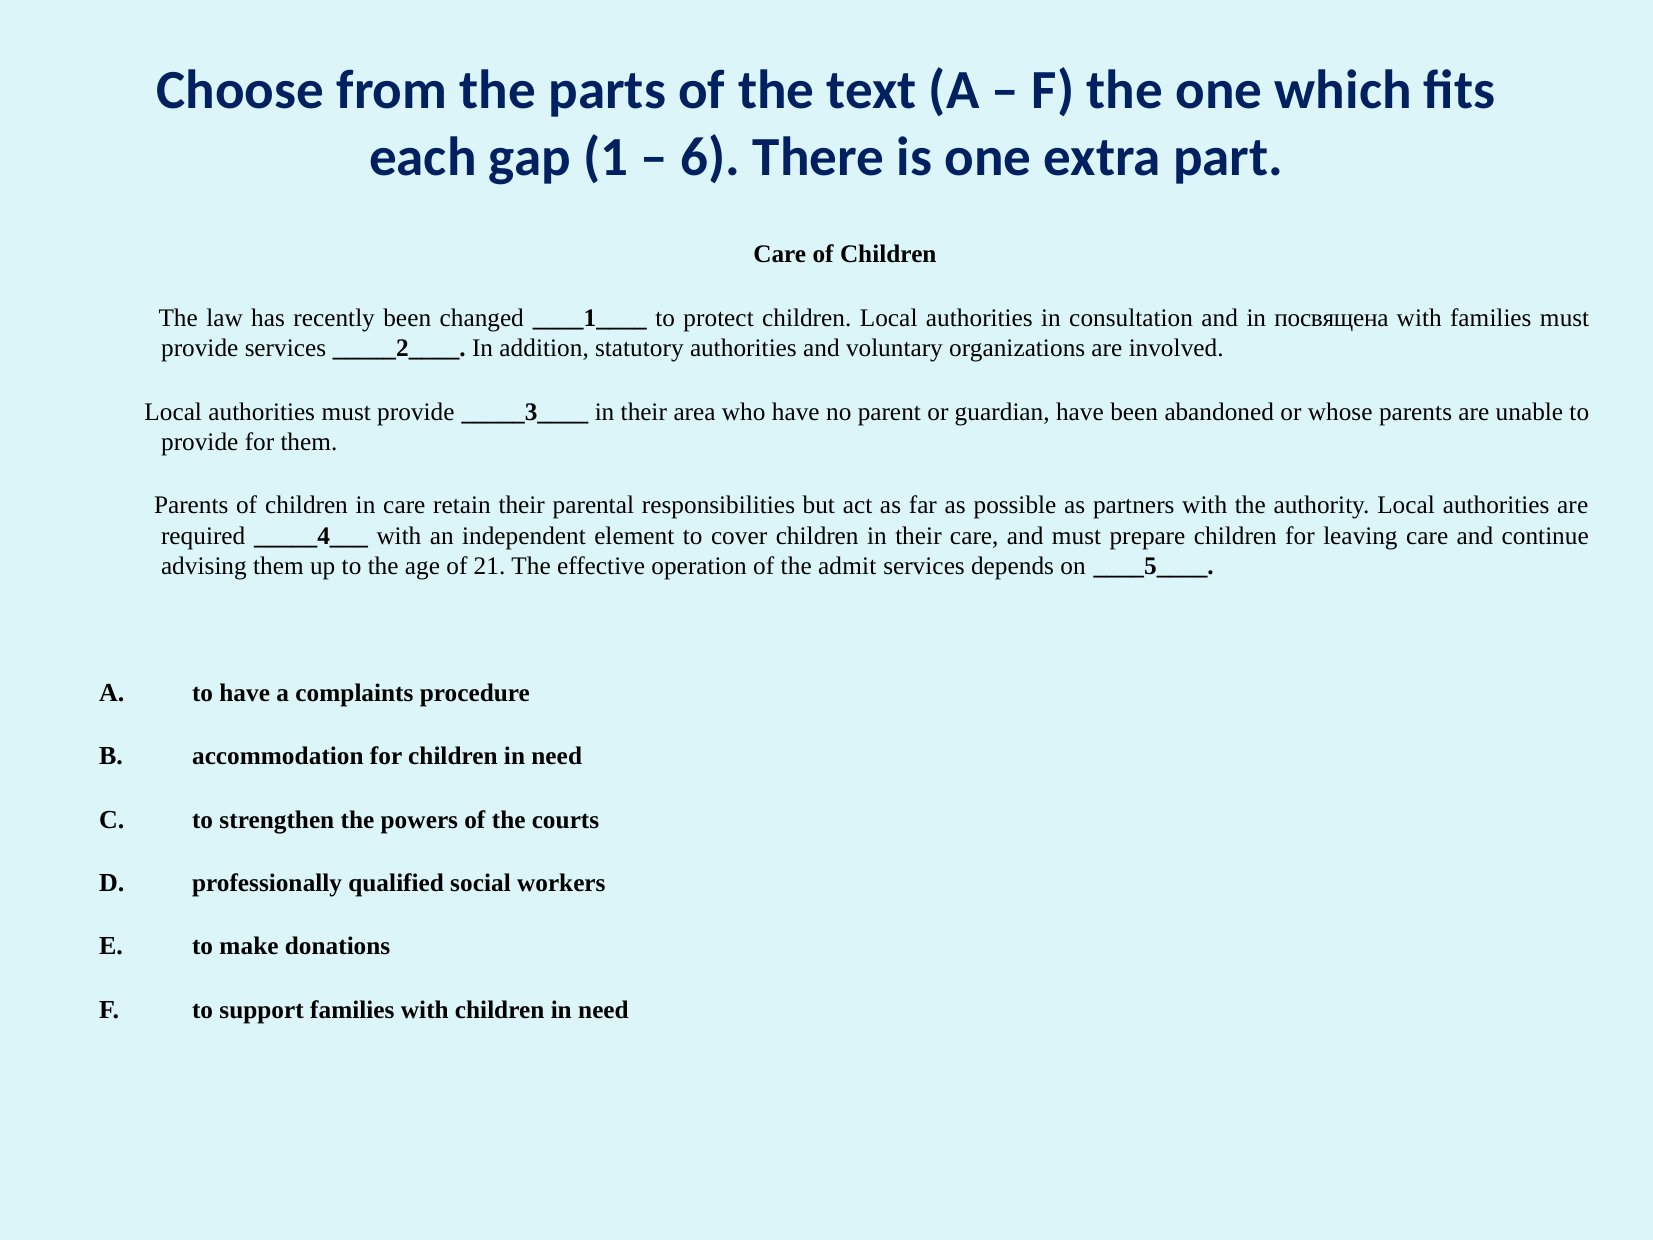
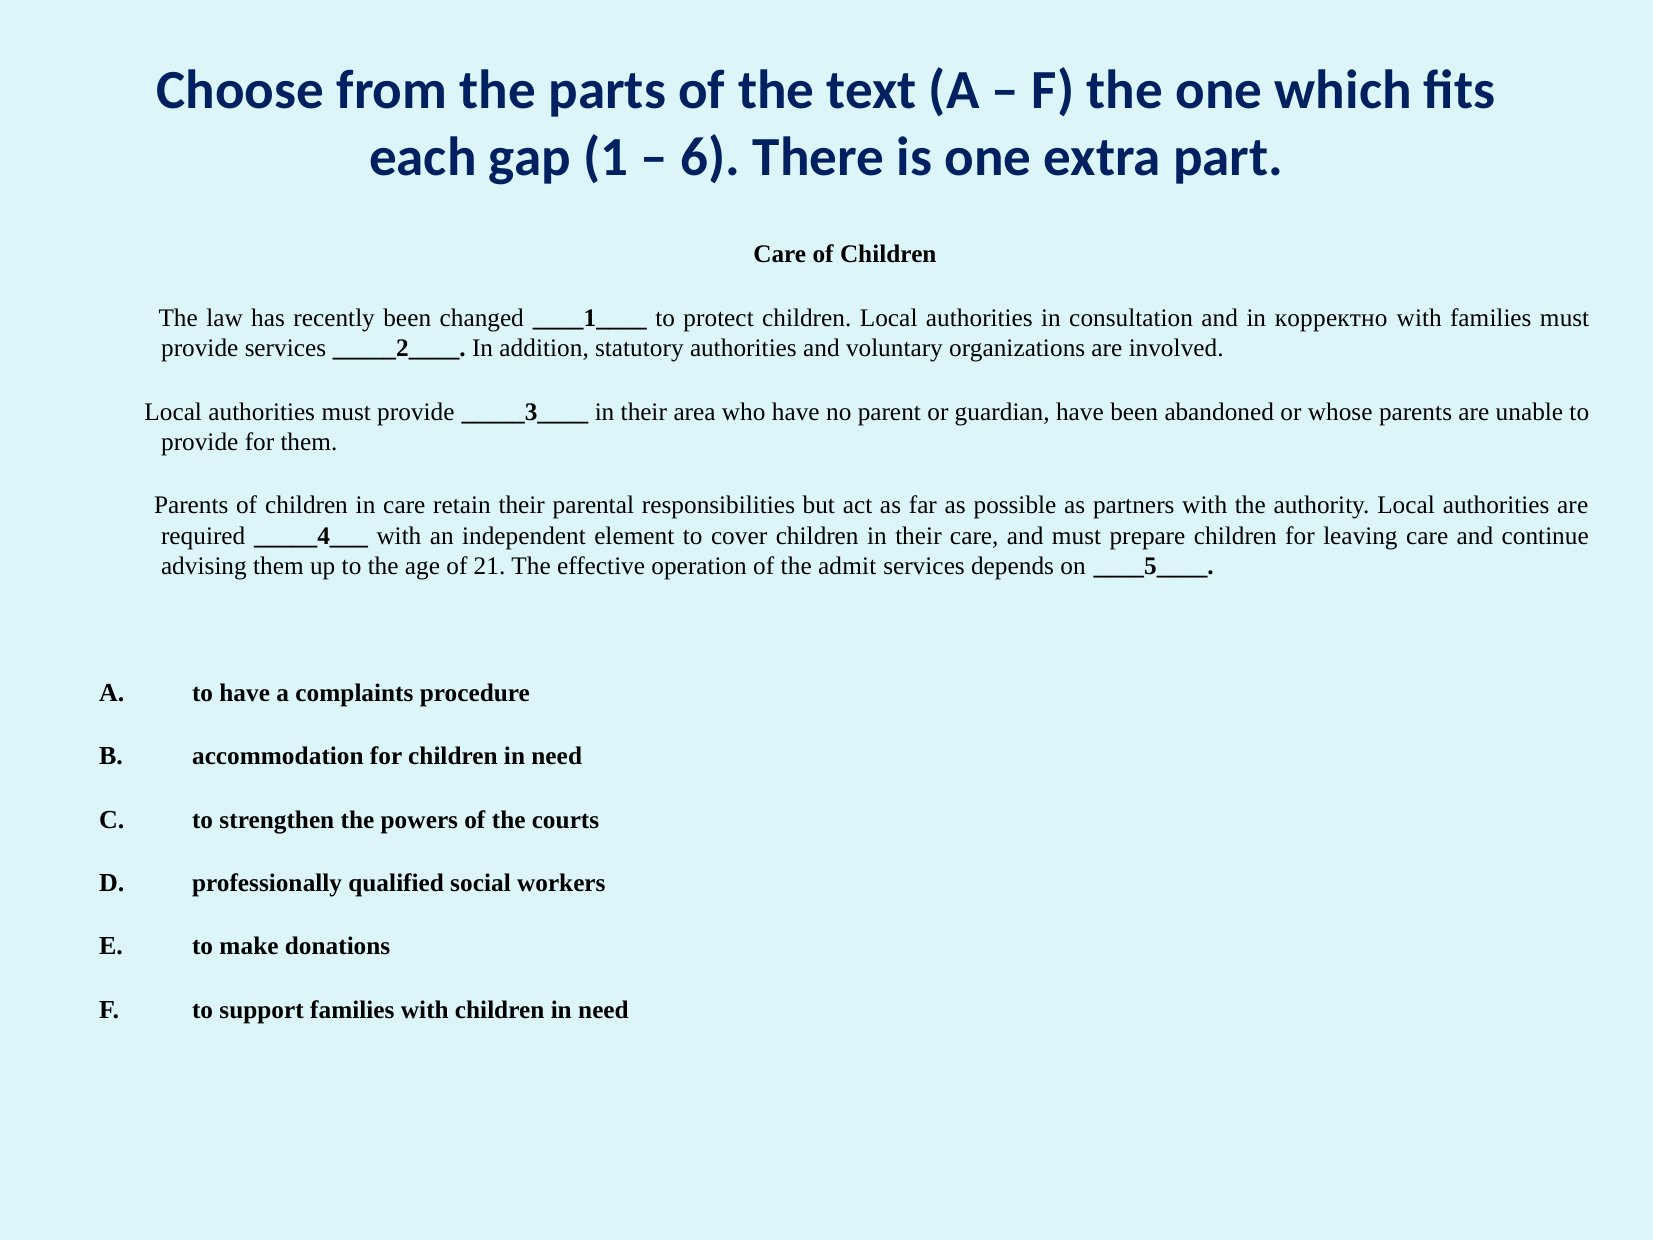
посвящена: посвящена -> корректно
